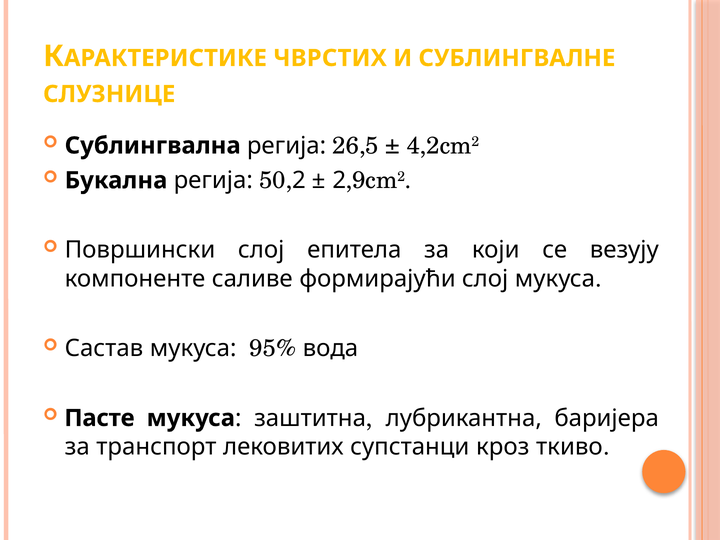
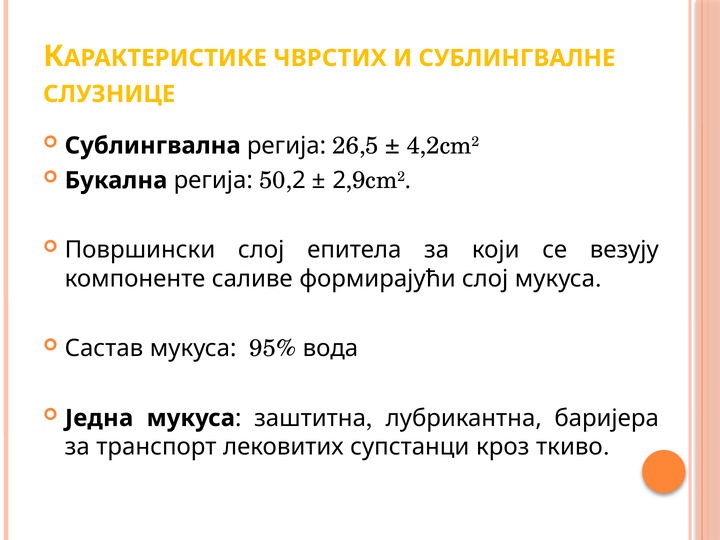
Пасте: Пасте -> Једна
